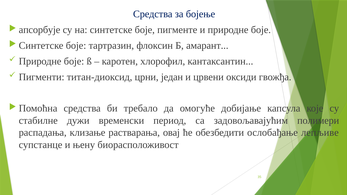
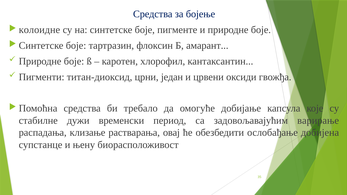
апсорбује: апсорбује -> колоидне
полимери: полимери -> варирање
лепљиве: лепљиве -> добијена
